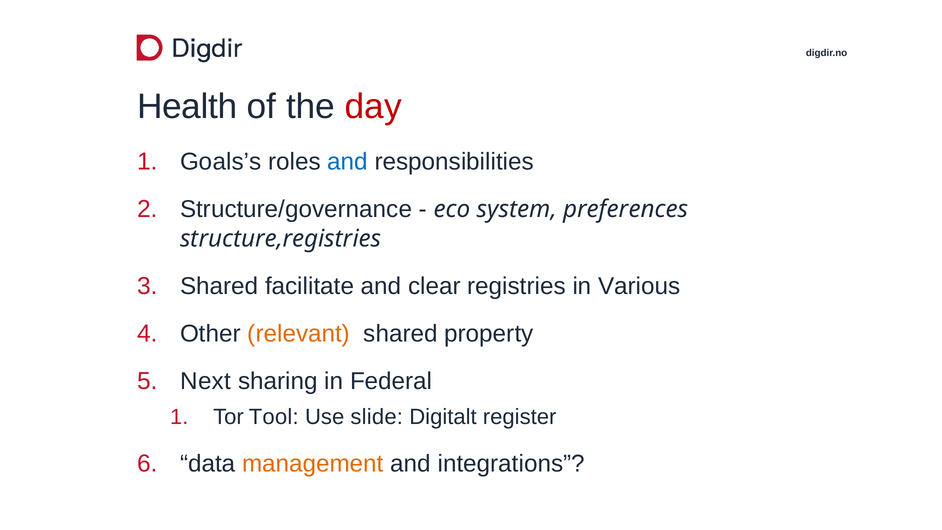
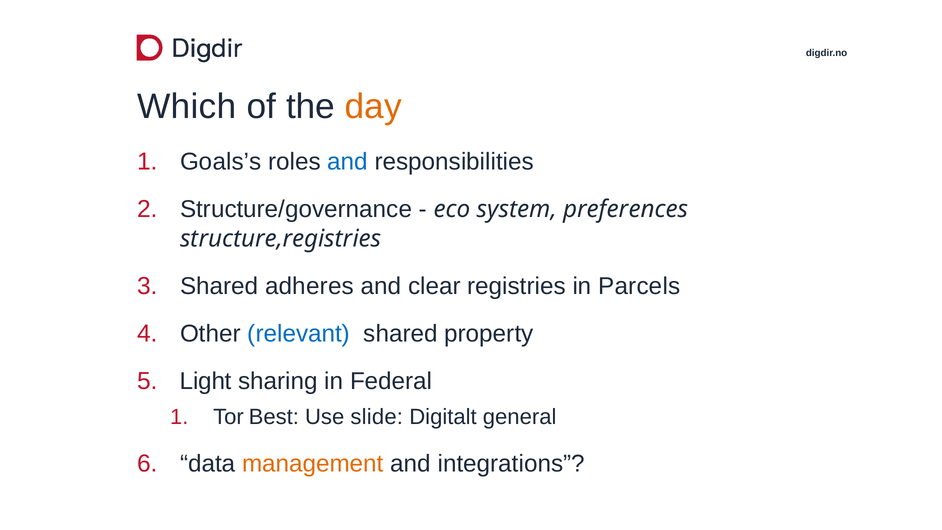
Health: Health -> Which
day colour: red -> orange
facilitate: facilitate -> adheres
Various: Various -> Parcels
relevant colour: orange -> blue
Next: Next -> Light
Tool: Tool -> Best
register: register -> general
